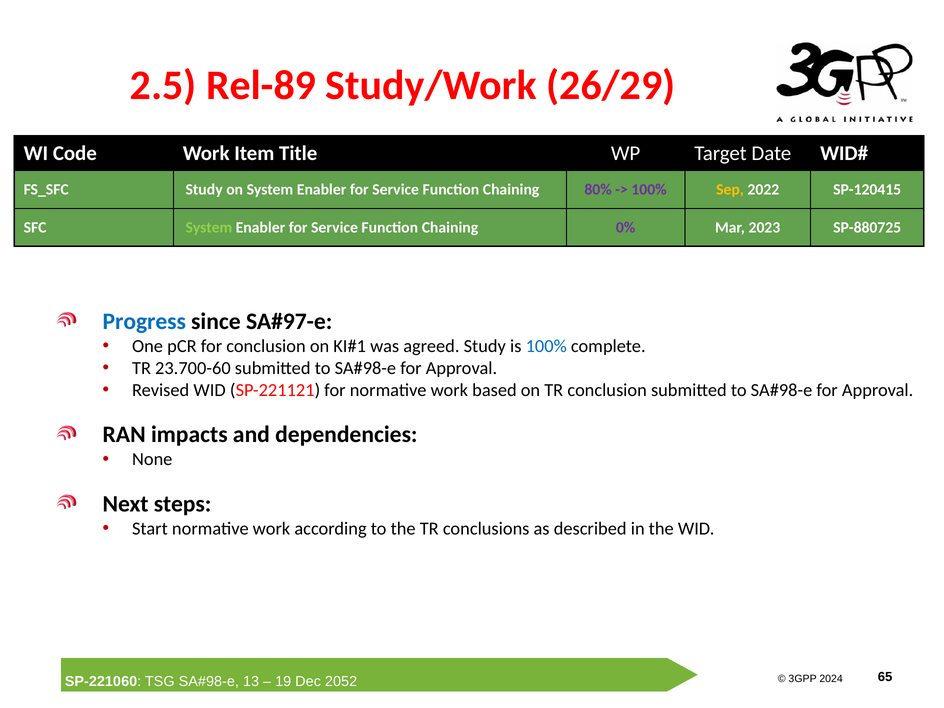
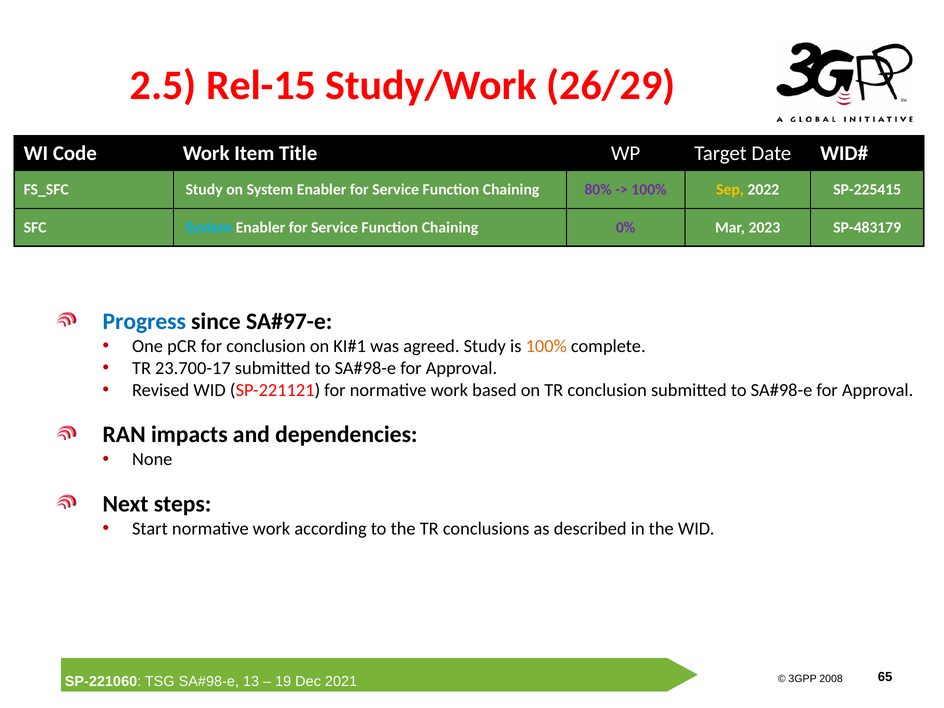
Rel-89: Rel-89 -> Rel-15
SP-120415: SP-120415 -> SP-225415
System at (209, 228) colour: light green -> light blue
SP-880725: SP-880725 -> SP-483179
100% at (546, 346) colour: blue -> orange
23.700-60: 23.700-60 -> 23.700-17
2024: 2024 -> 2008
2052: 2052 -> 2021
